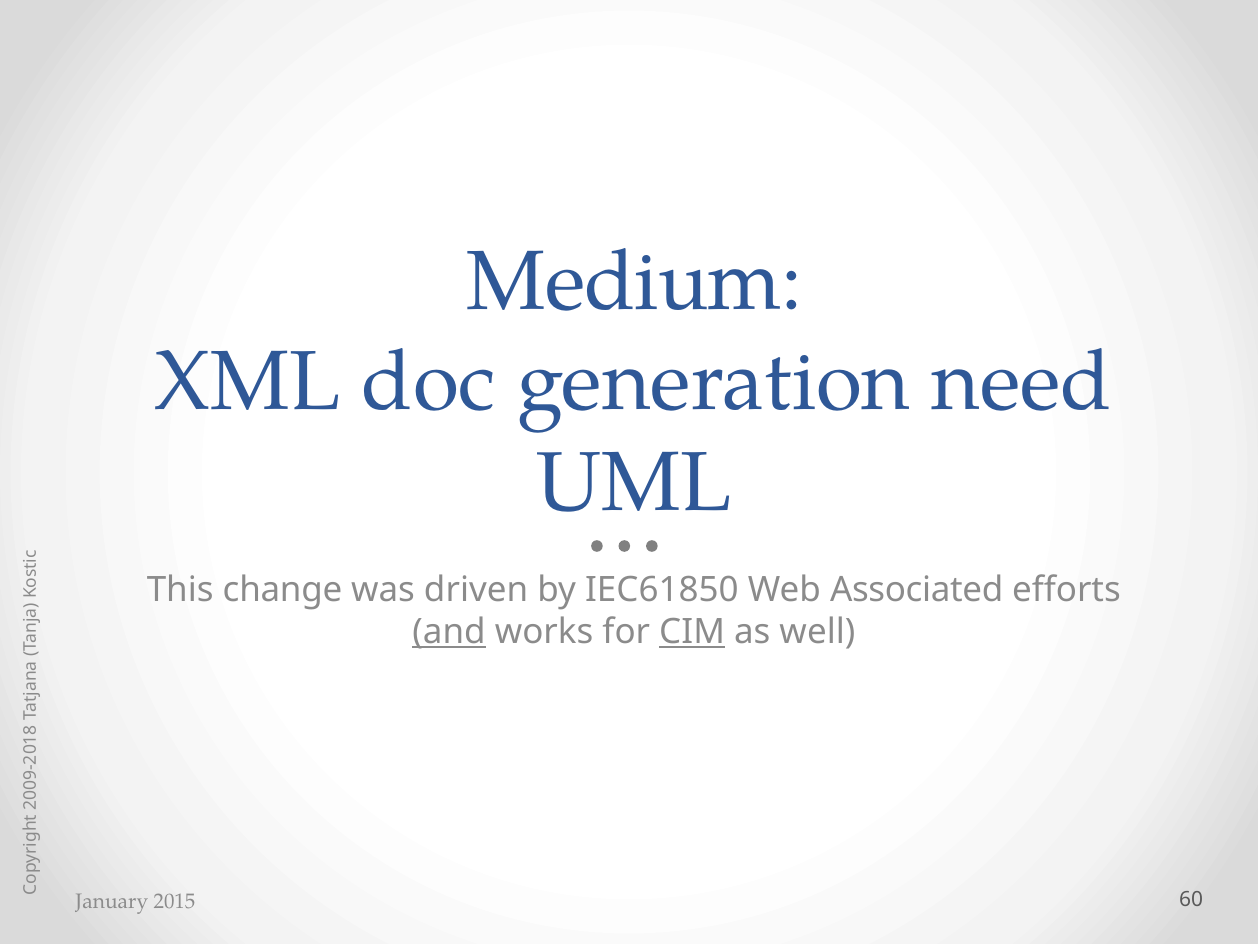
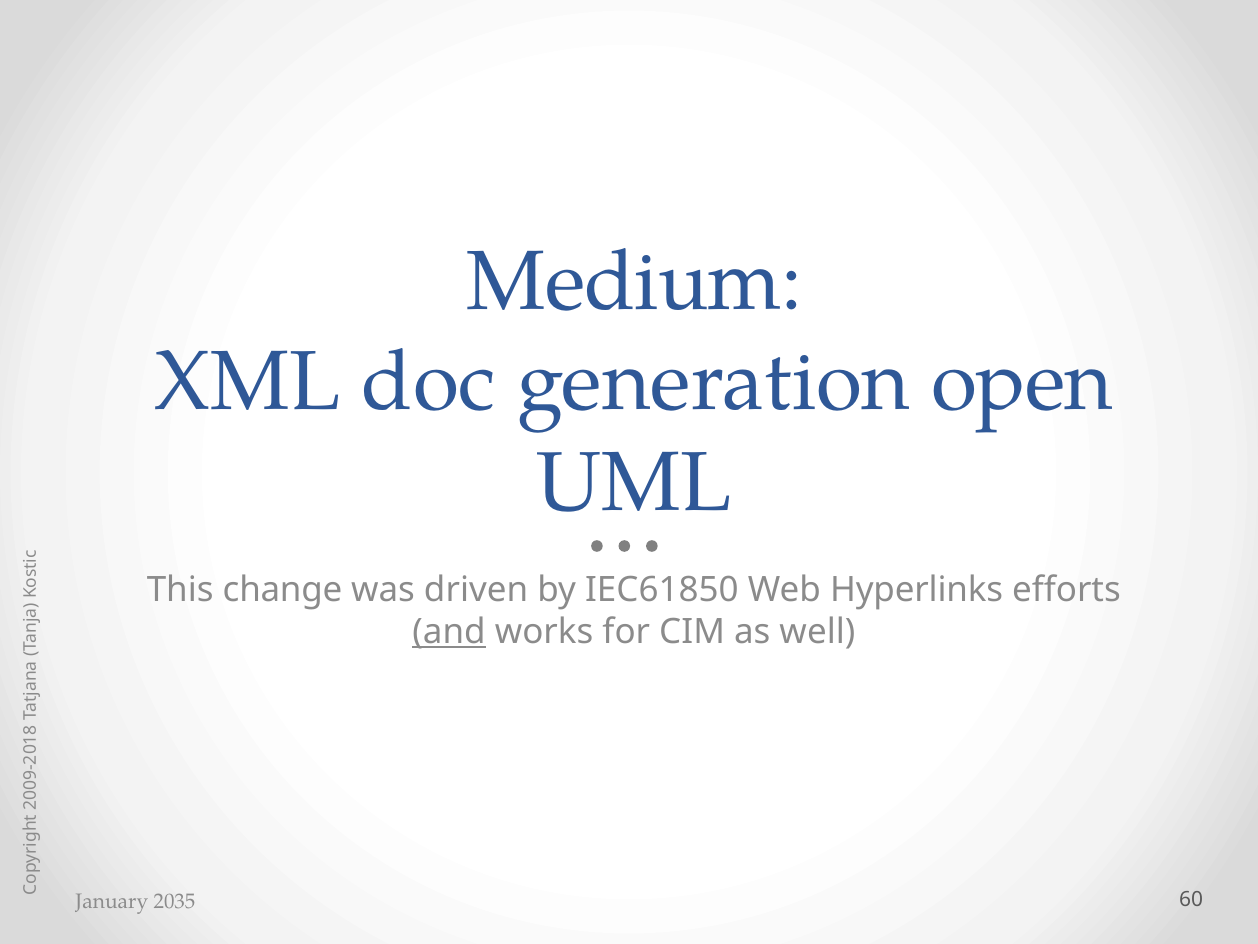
need: need -> open
Associated: Associated -> Hyperlinks
CIM underline: present -> none
2015: 2015 -> 2035
